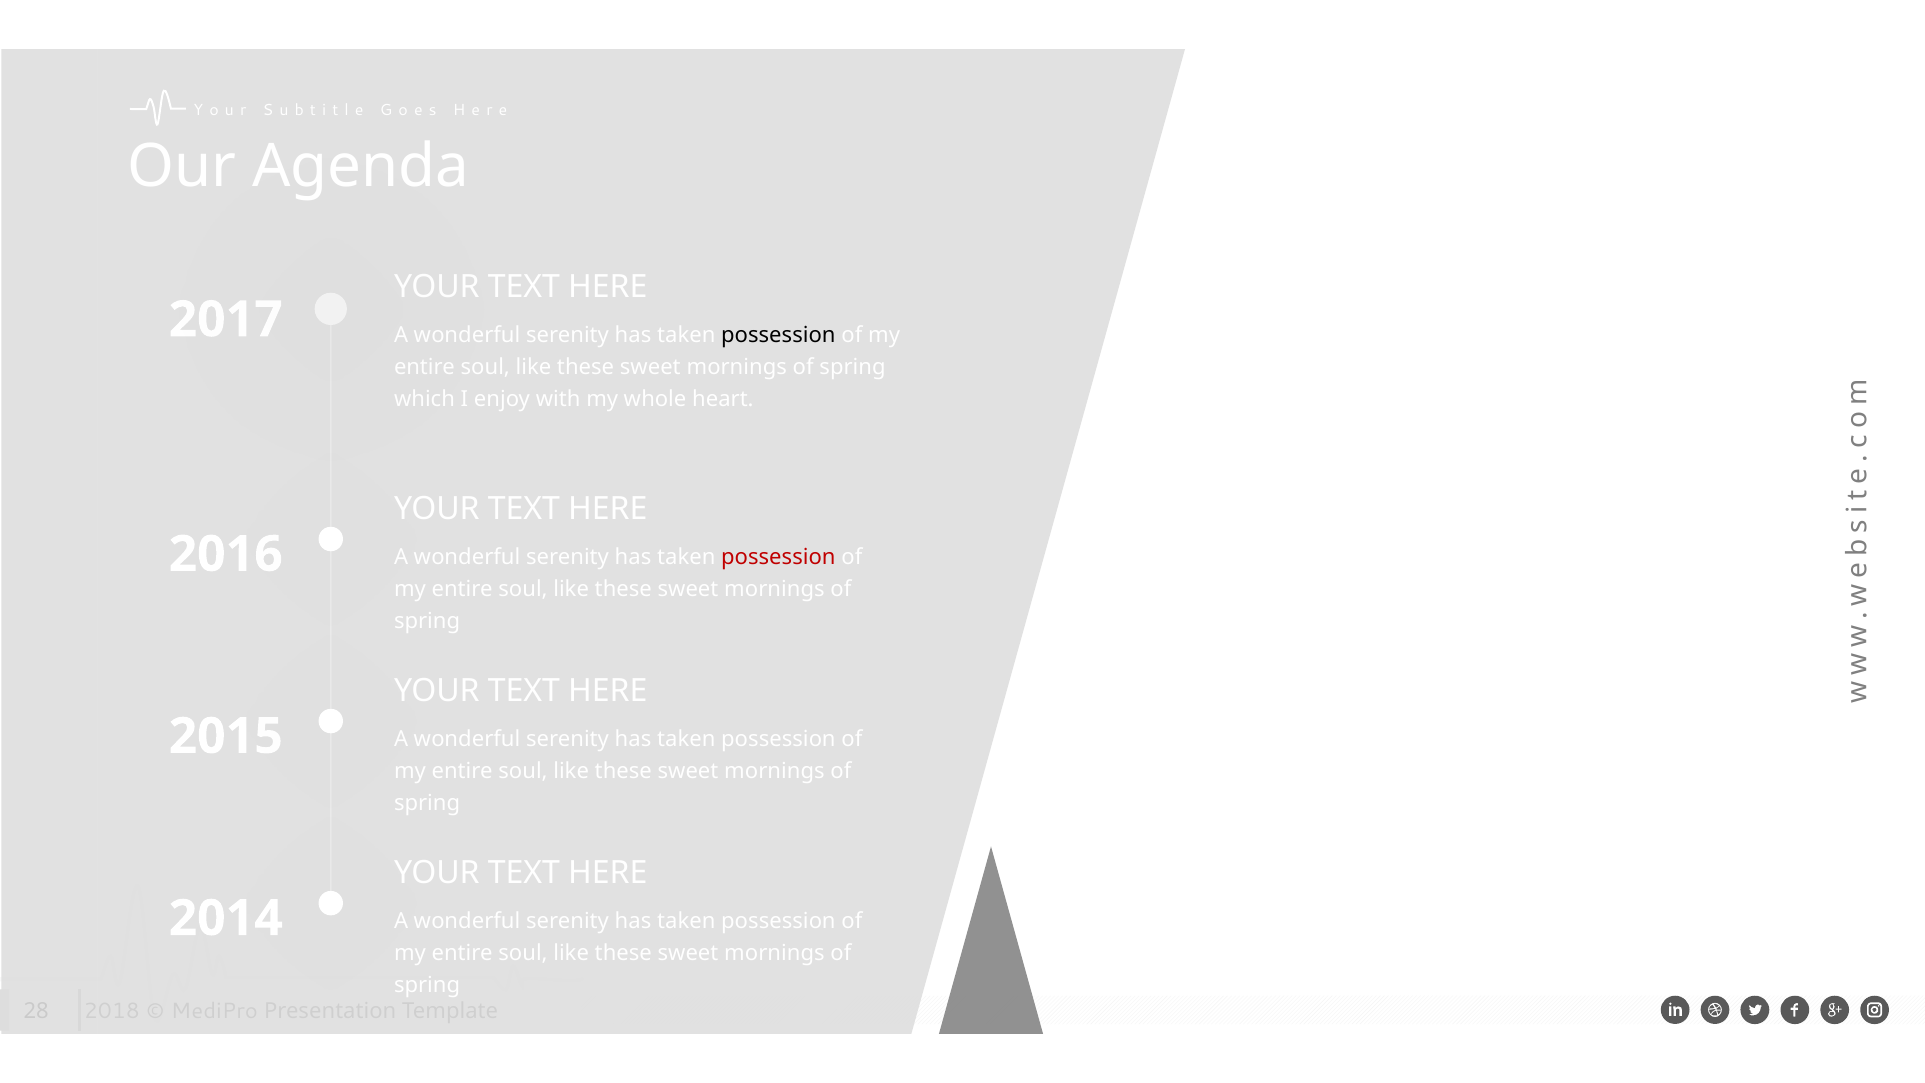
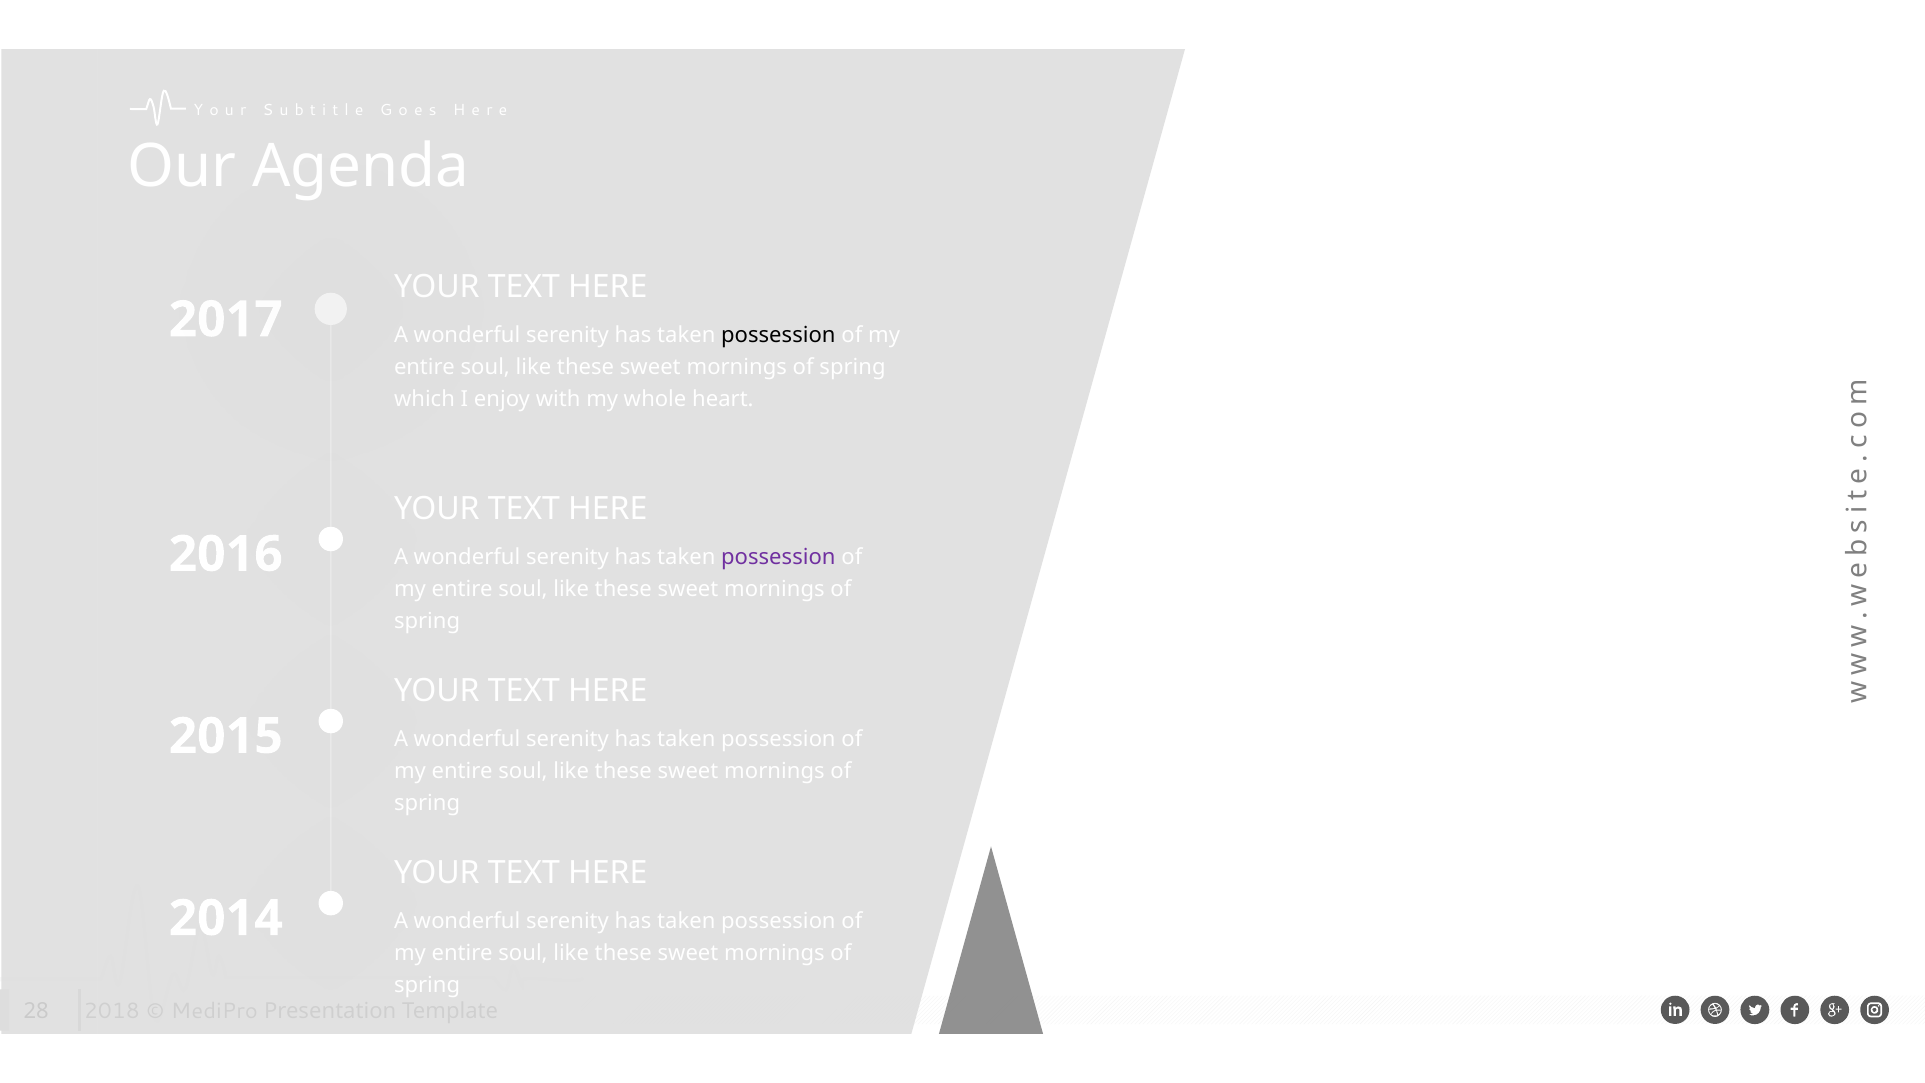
possession at (778, 557) colour: red -> purple
